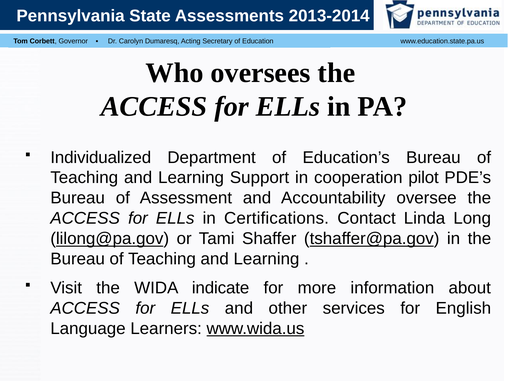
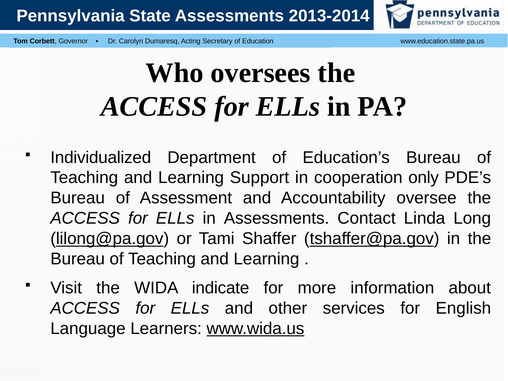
pilot: pilot -> only
in Certifications: Certifications -> Assessments
